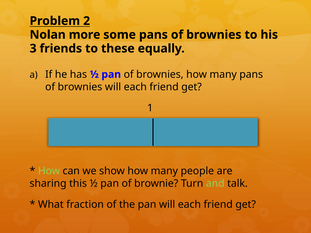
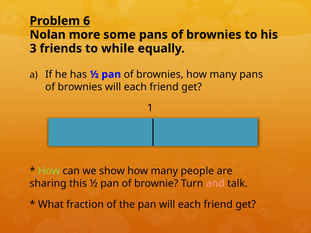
2: 2 -> 6
these: these -> while
and colour: light green -> pink
